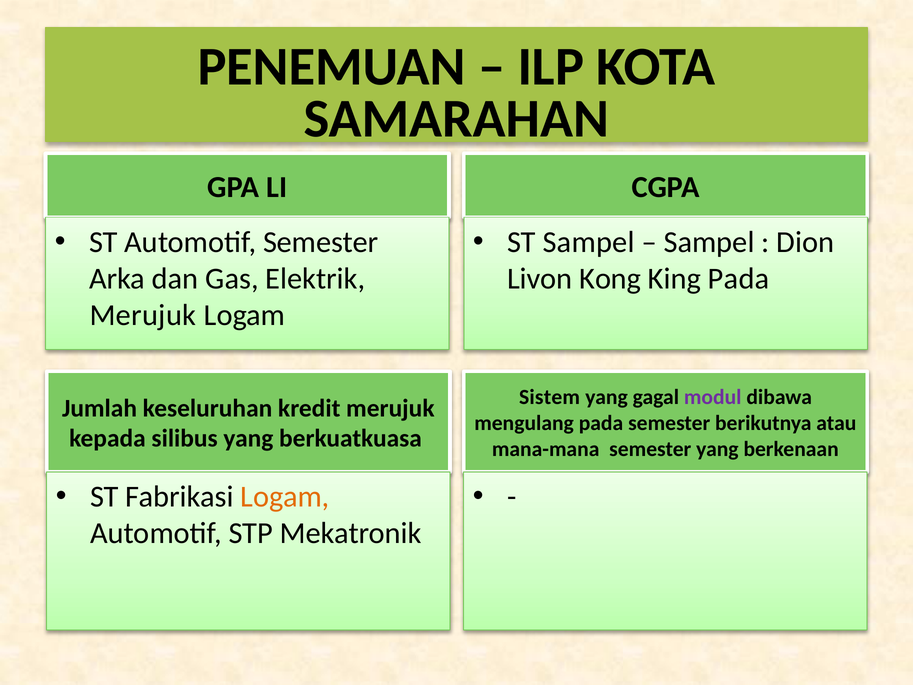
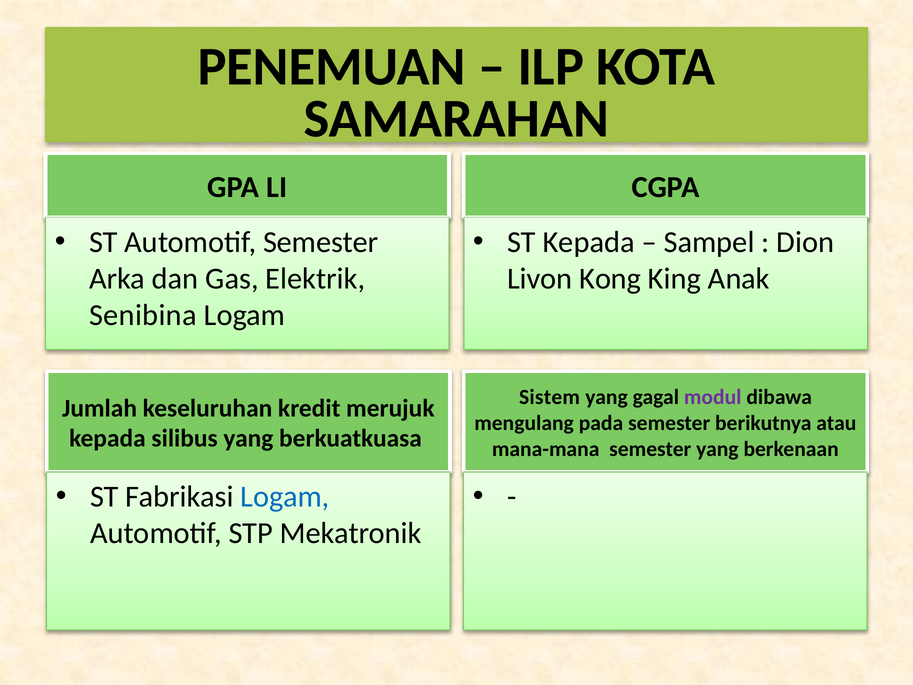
ST Sampel: Sampel -> Kepada
King Pada: Pada -> Anak
Merujuk at (143, 315): Merujuk -> Senibina
Logam at (285, 497) colour: orange -> blue
